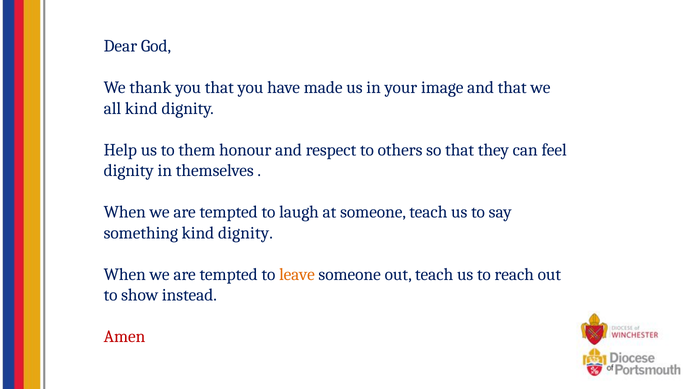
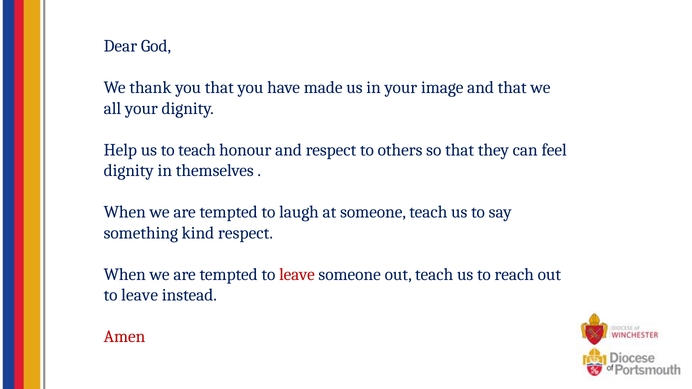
all kind: kind -> your
to them: them -> teach
something kind dignity: dignity -> respect
leave at (297, 275) colour: orange -> red
show at (140, 295): show -> leave
